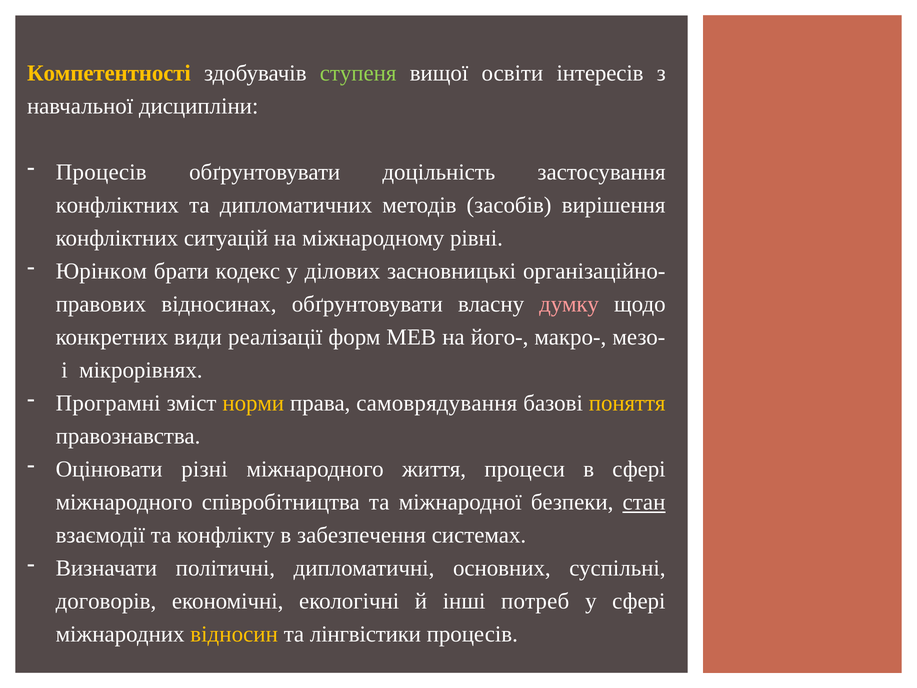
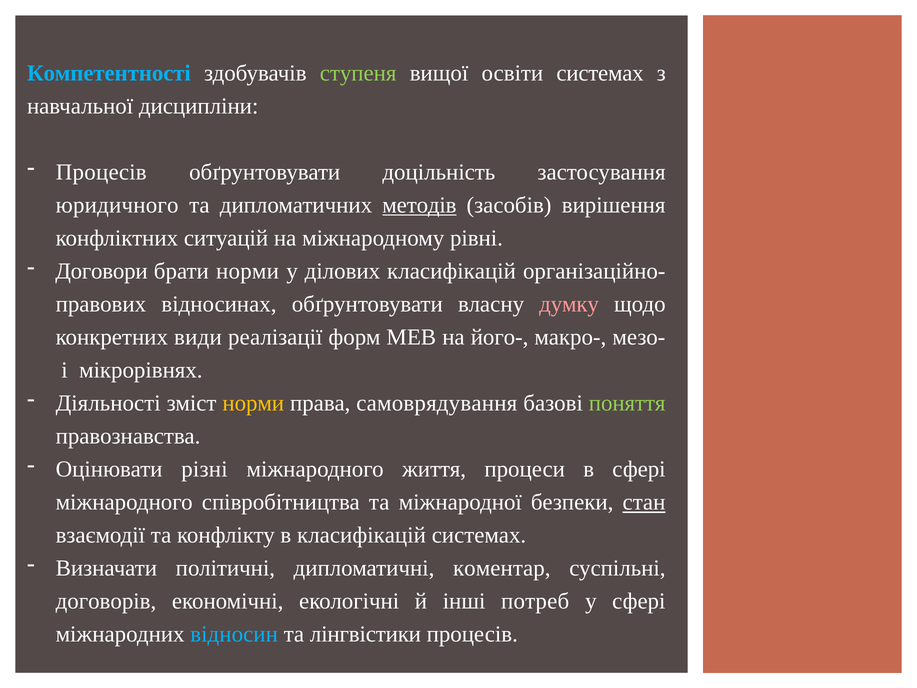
Компетентності colour: yellow -> light blue
освіти інтересів: інтересів -> системах
конфліктних at (117, 205): конфліктних -> юридичного
методів underline: none -> present
Юрінком: Юрінком -> Договори
брати кодекс: кодекс -> норми
ділових засновницькі: засновницькі -> класифікацій
Програмні: Програмні -> Діяльності
поняття colour: yellow -> light green
в забезпечення: забезпечення -> класифікацій
основних: основних -> коментар
відносин colour: yellow -> light blue
